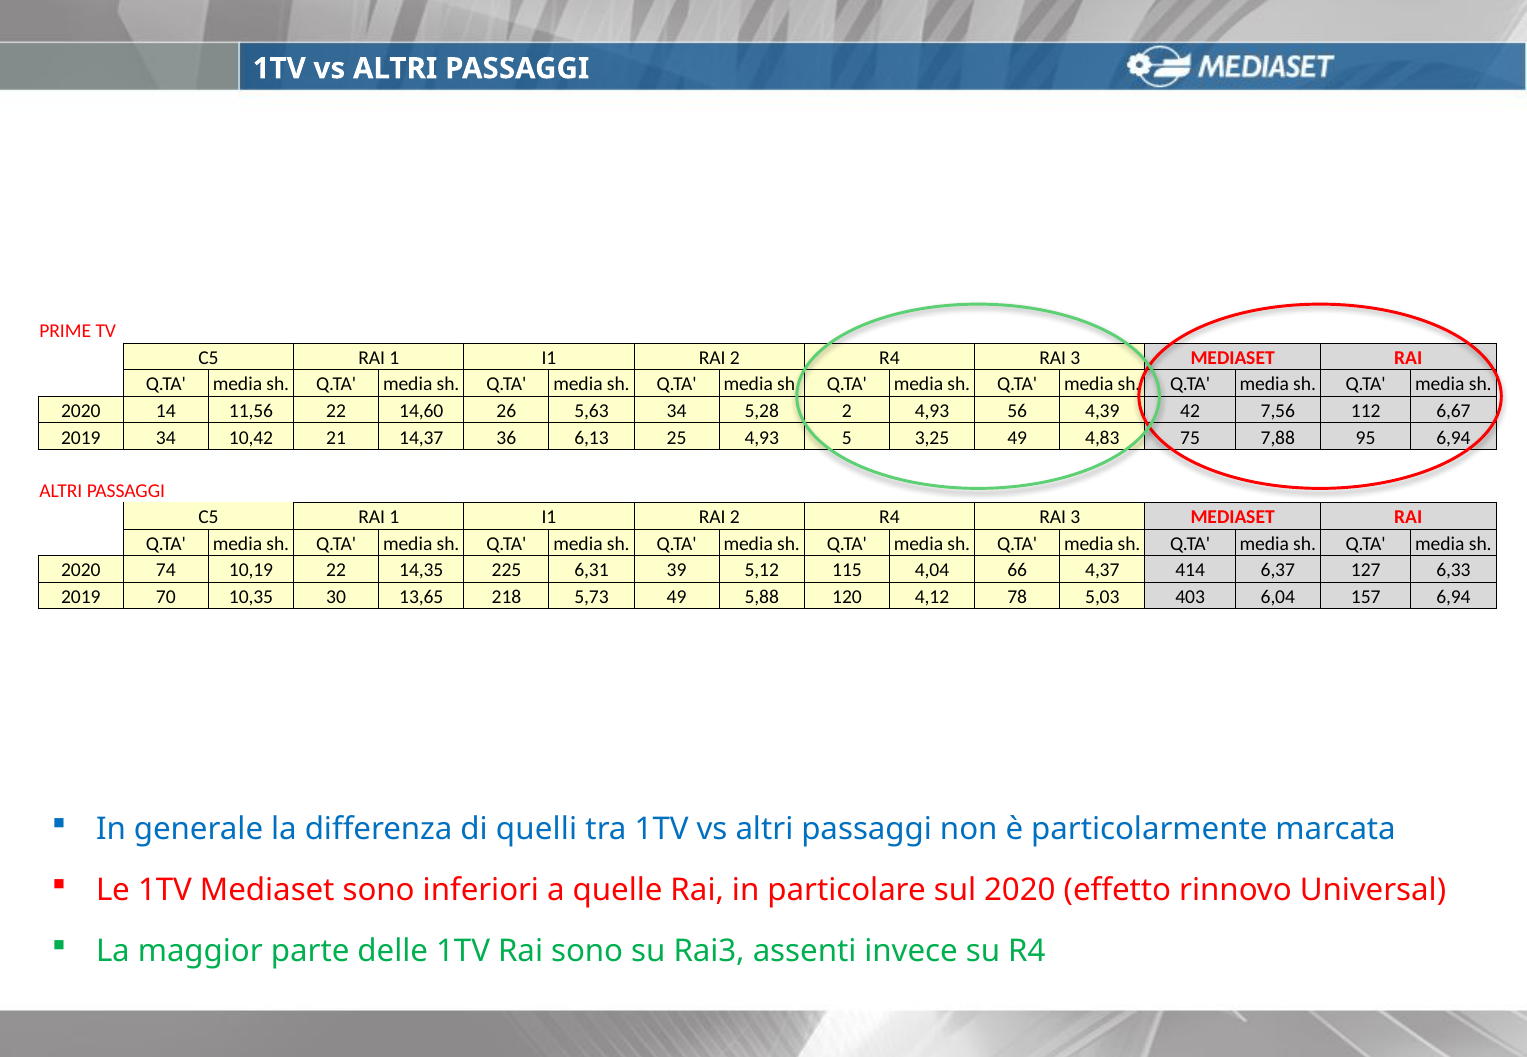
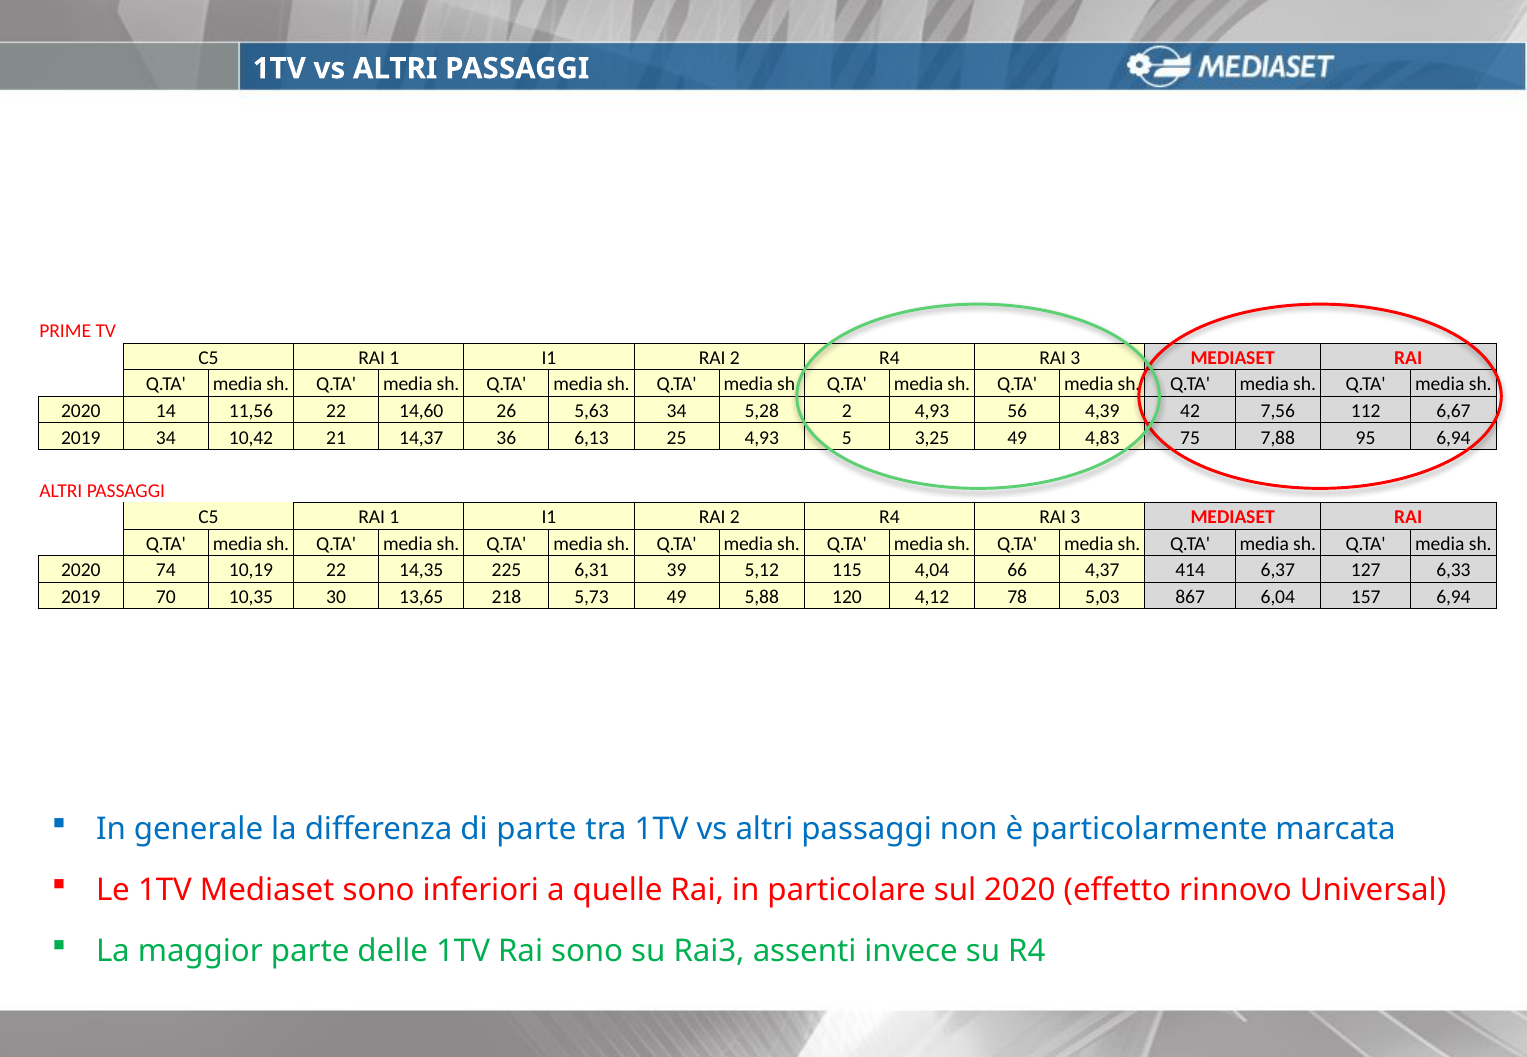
403: 403 -> 867
di quelli: quelli -> parte
